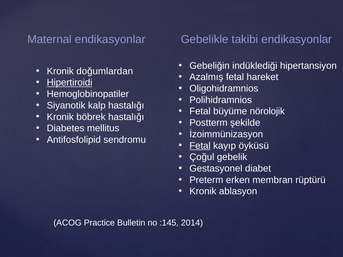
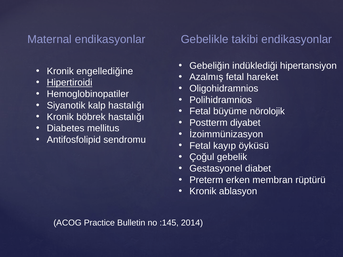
doğumlardan: doğumlardan -> engellediğine
şekilde: şekilde -> diyabet
Fetal at (200, 146) underline: present -> none
